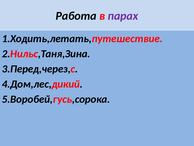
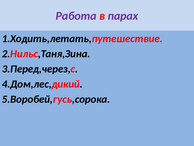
Работа colour: black -> purple
